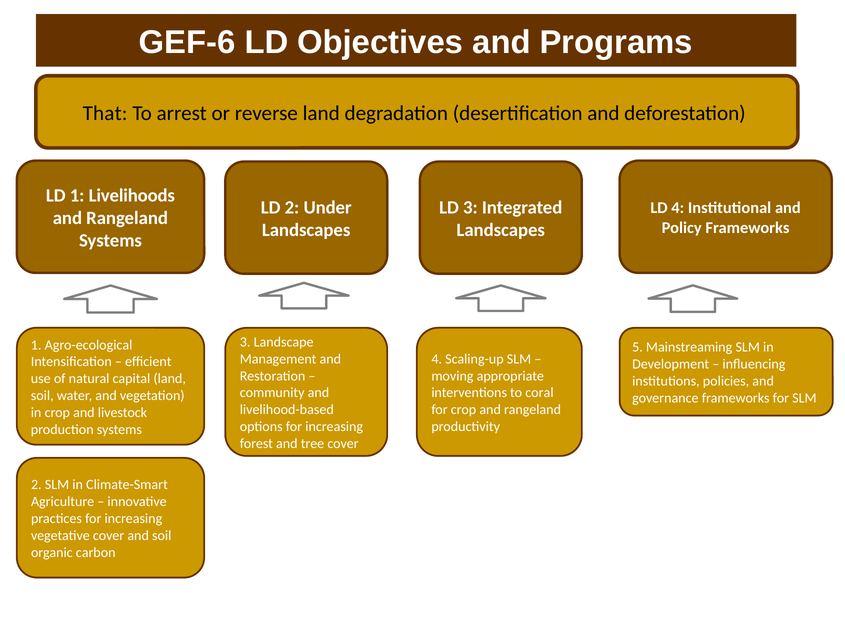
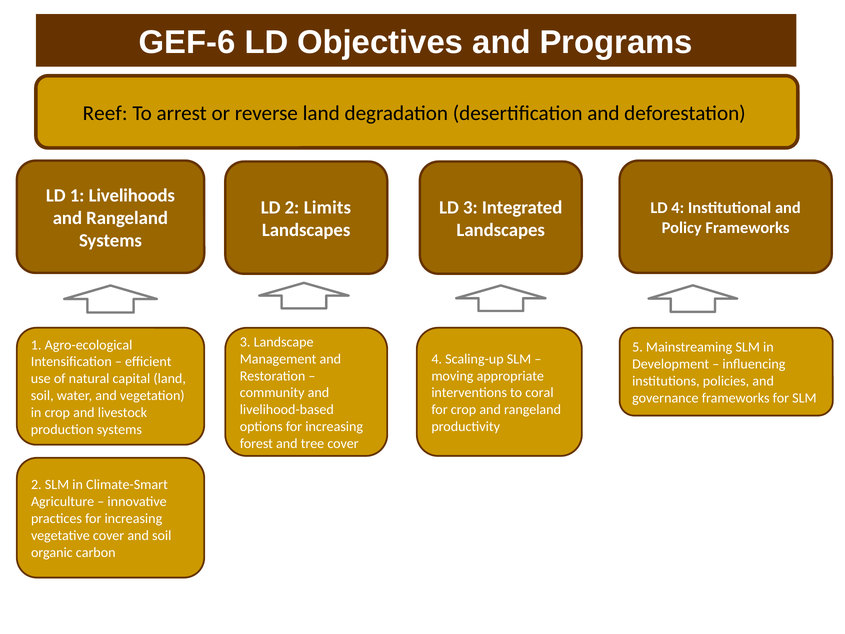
That: That -> Reef
Under: Under -> Limits
